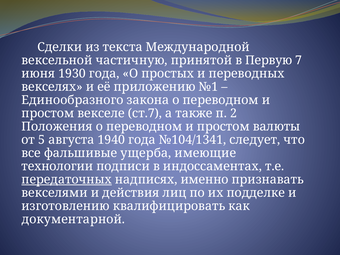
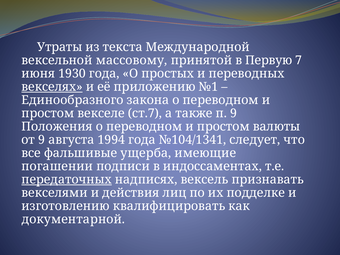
Сделки: Сделки -> Утраты
частичную: частичную -> массовому
векселях underline: none -> present
п 2: 2 -> 9
от 5: 5 -> 9
1940: 1940 -> 1994
технологии: технологии -> погашении
именно: именно -> вексель
